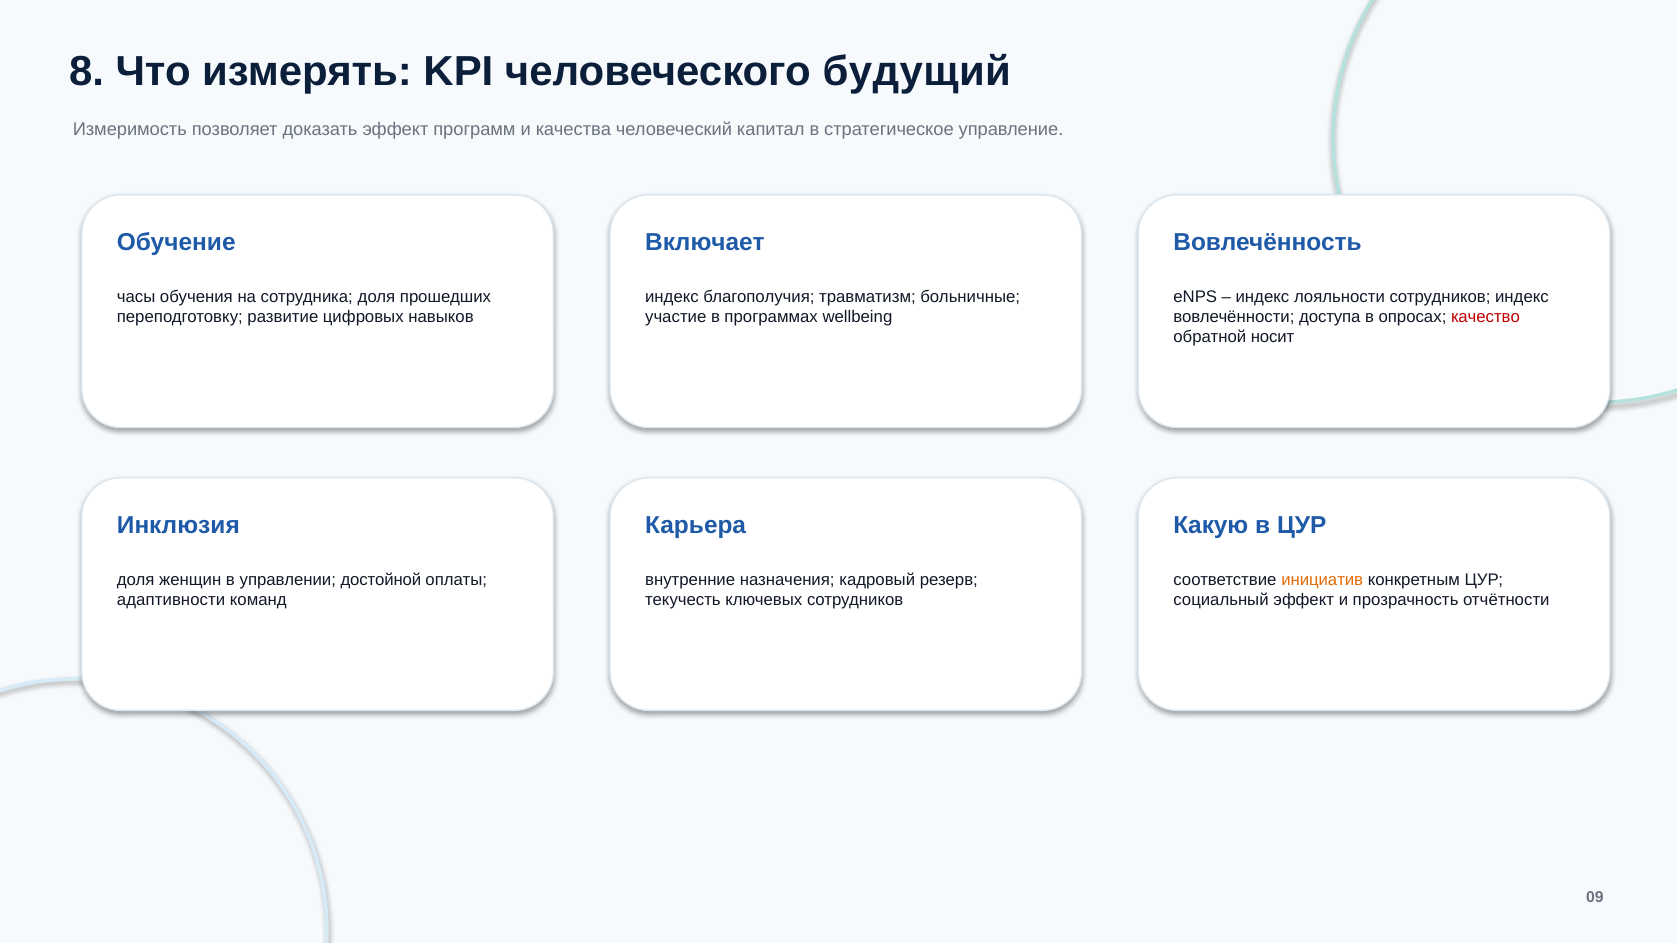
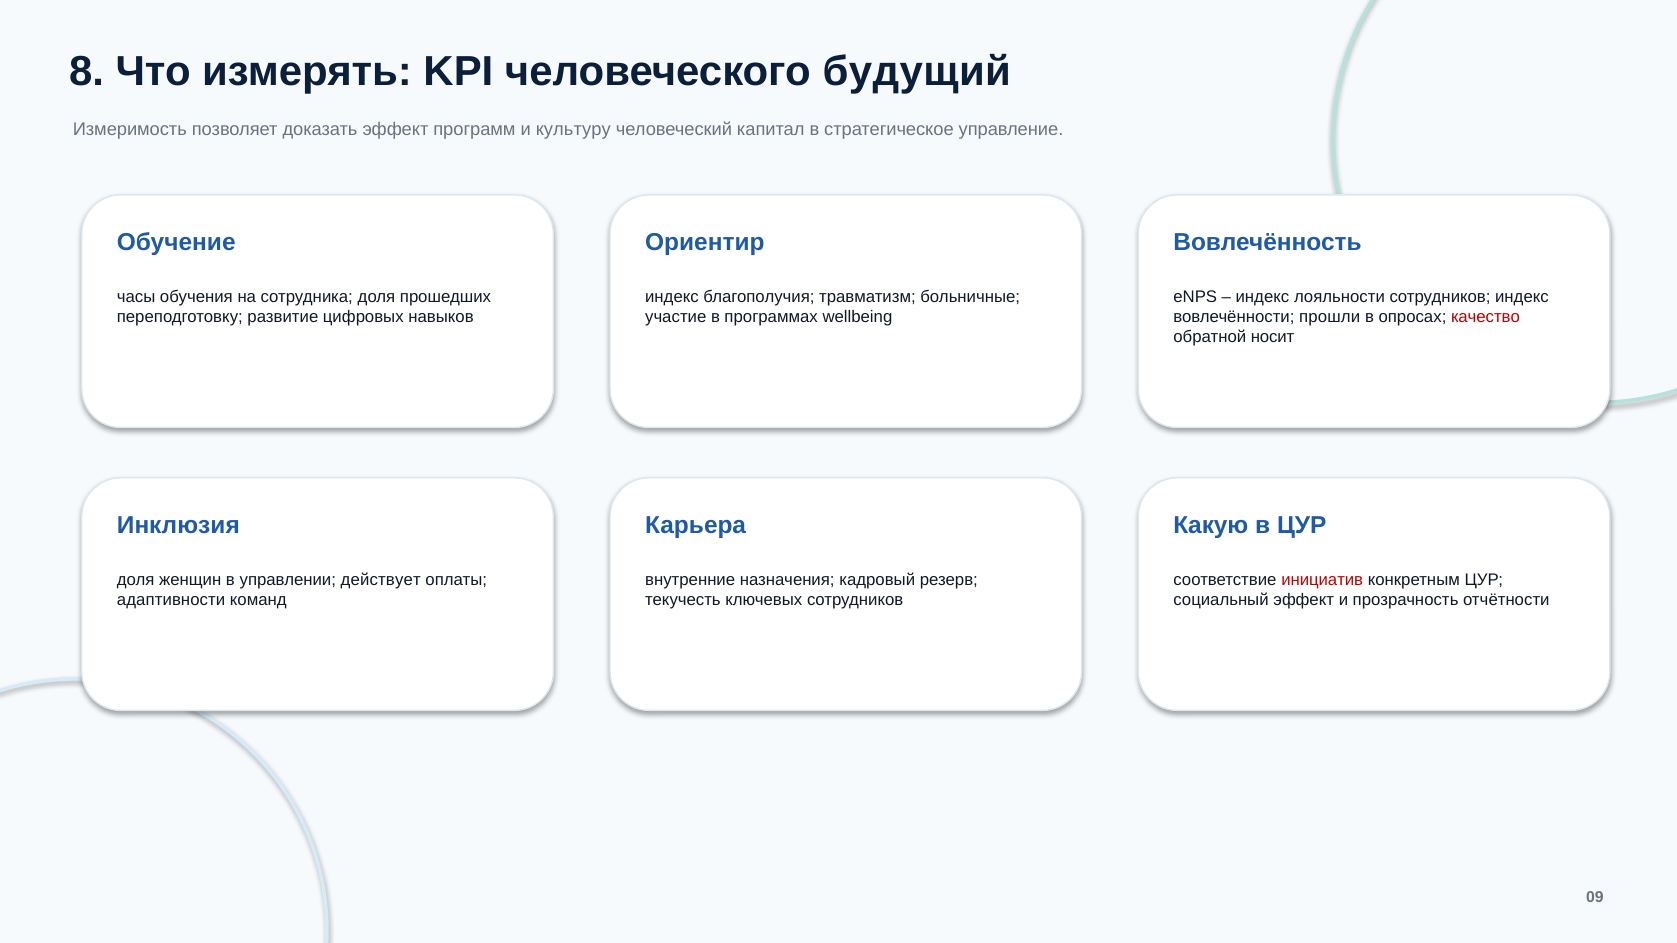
качества: качества -> культуру
Включает: Включает -> Ориентир
доступа: доступа -> прошли
достойной: достойной -> действует
инициатив colour: orange -> red
